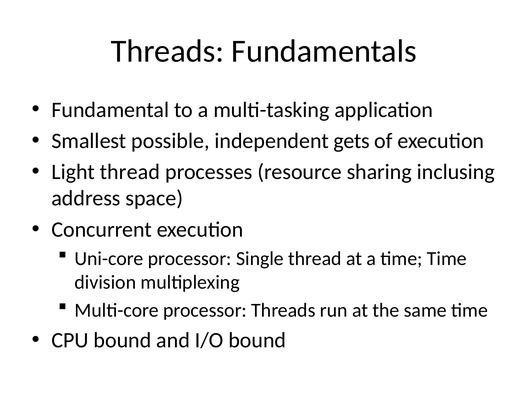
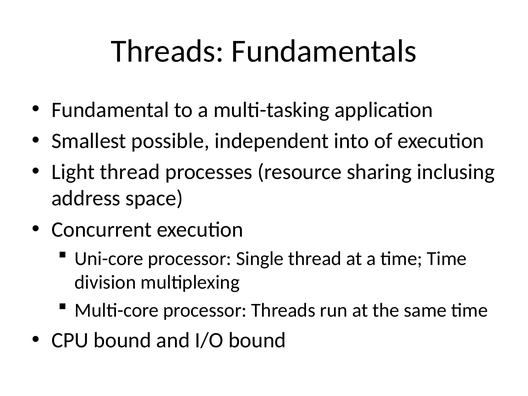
gets: gets -> into
